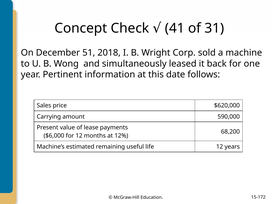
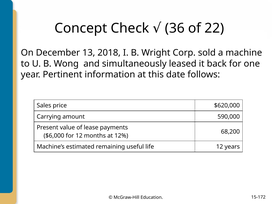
41: 41 -> 36
31: 31 -> 22
51: 51 -> 13
